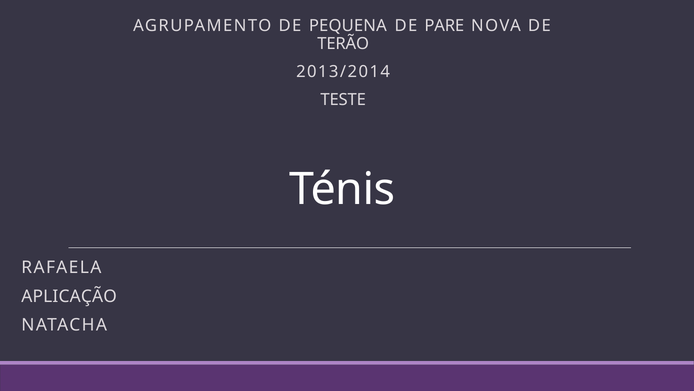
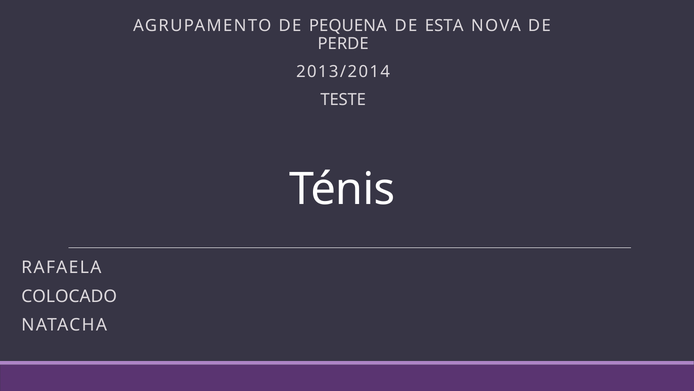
PARE: PARE -> ESTA
TERÃO: TERÃO -> PERDE
APLICAÇÃO: APLICAÇÃO -> COLOCADO
